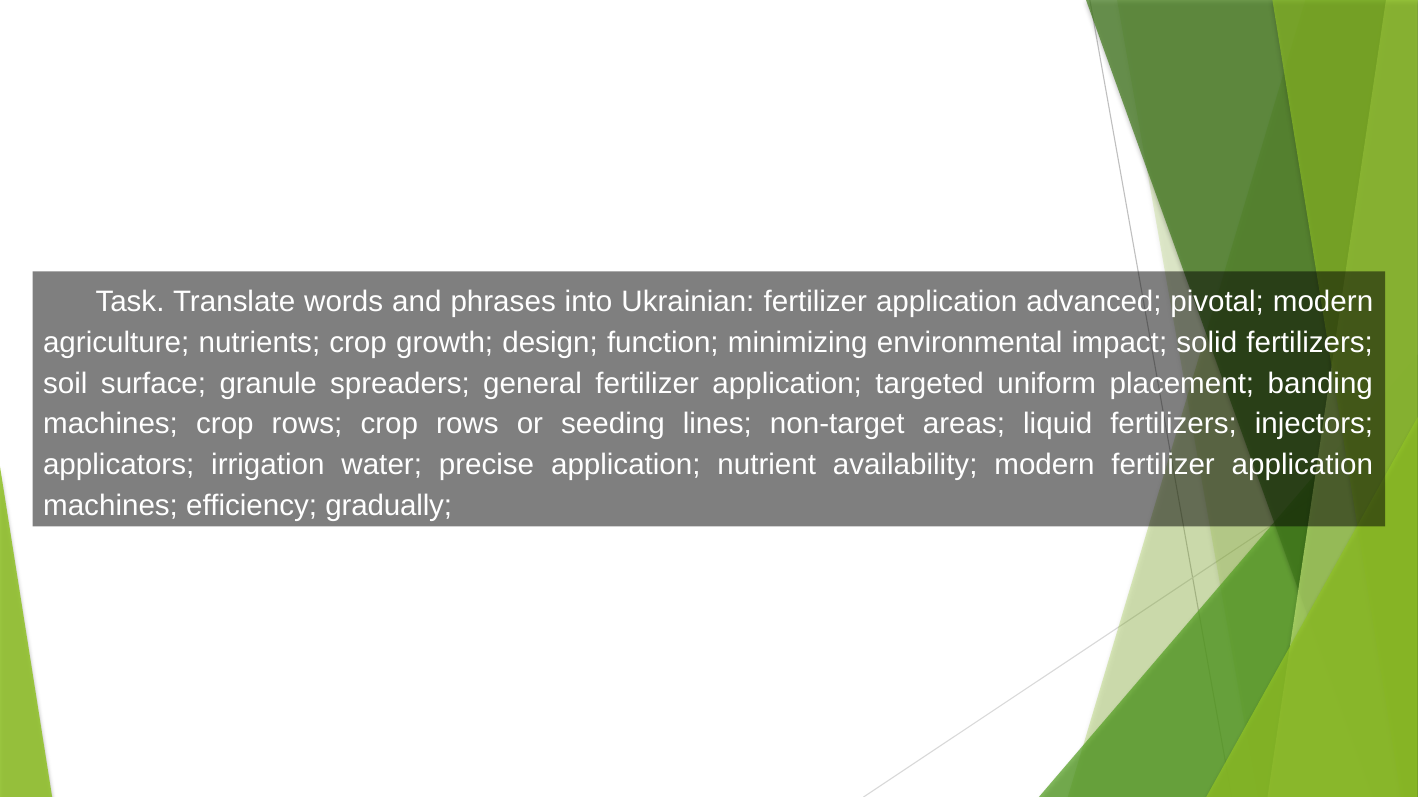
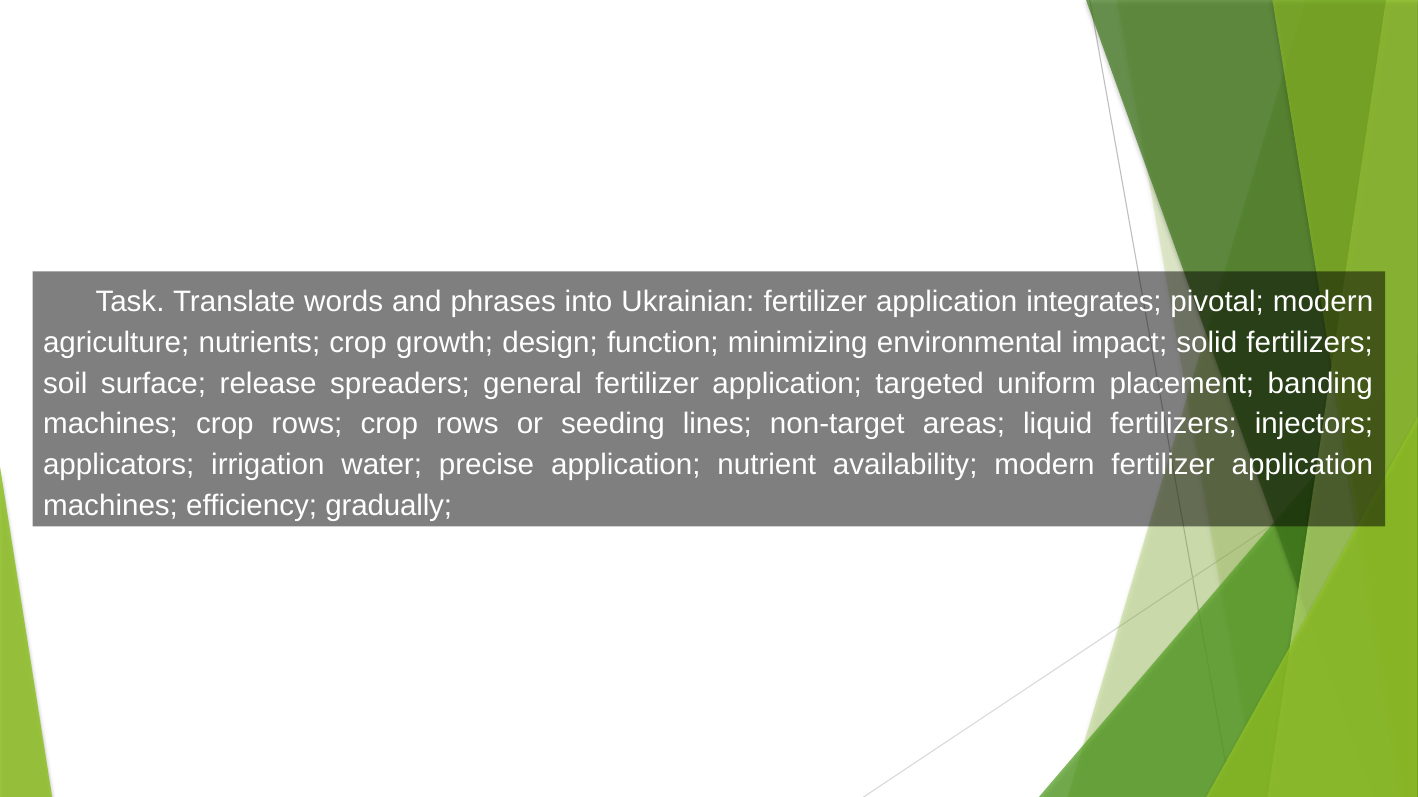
advanced: advanced -> integrates
granule: granule -> release
